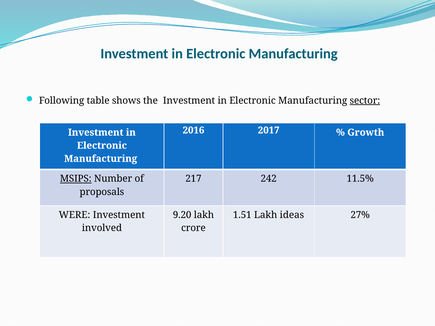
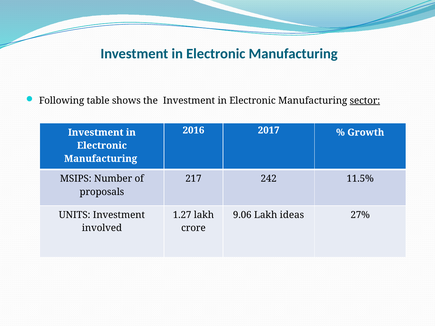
MSIPS underline: present -> none
WERE: WERE -> UNITS
9.20: 9.20 -> 1.27
1.51: 1.51 -> 9.06
